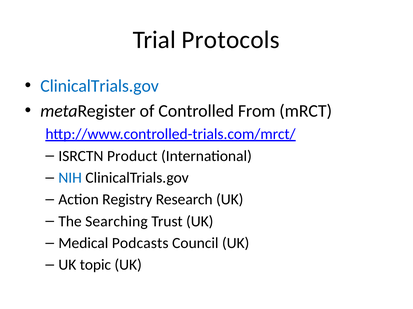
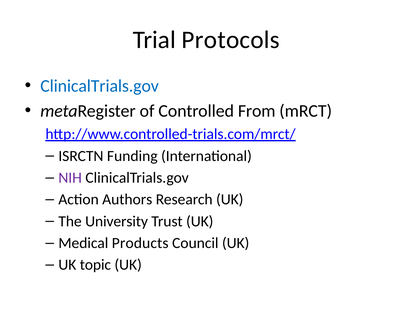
Product: Product -> Funding
NIH colour: blue -> purple
Registry: Registry -> Authors
Searching: Searching -> University
Podcasts: Podcasts -> Products
